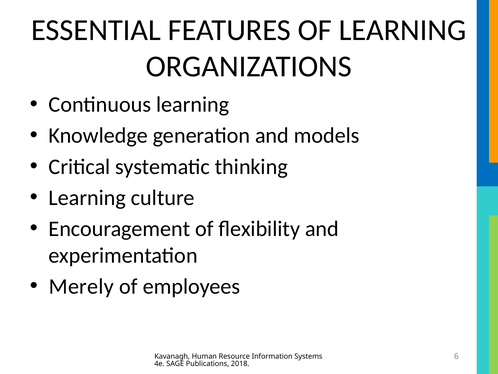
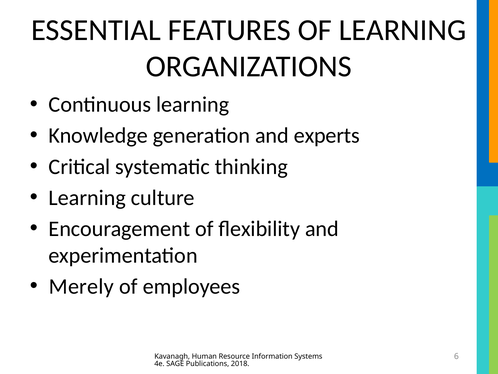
models: models -> experts
